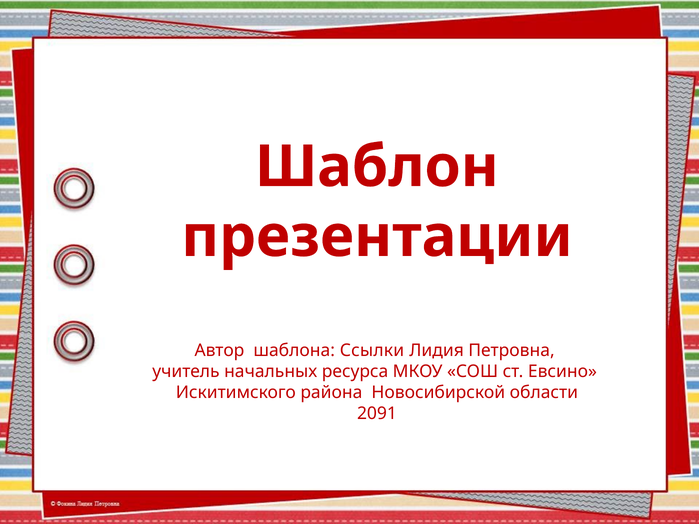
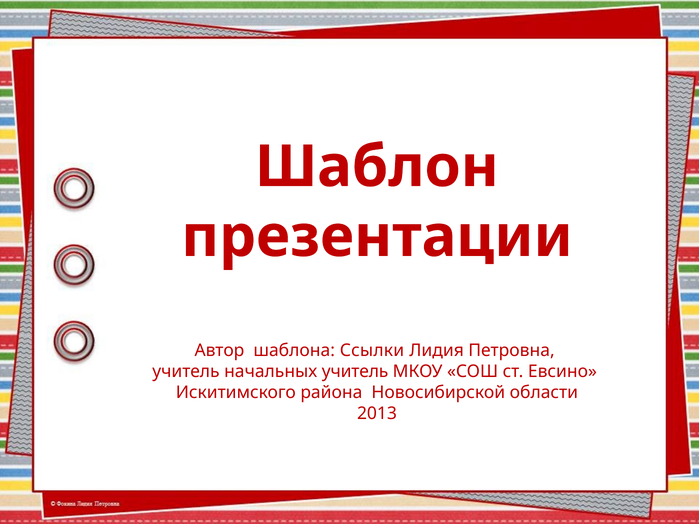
начальных ресурса: ресурса -> учитель
2091: 2091 -> 2013
